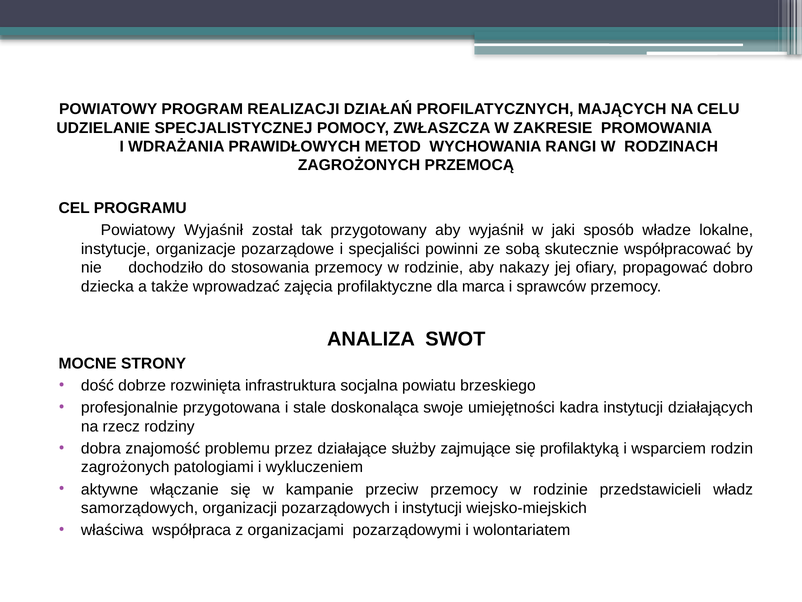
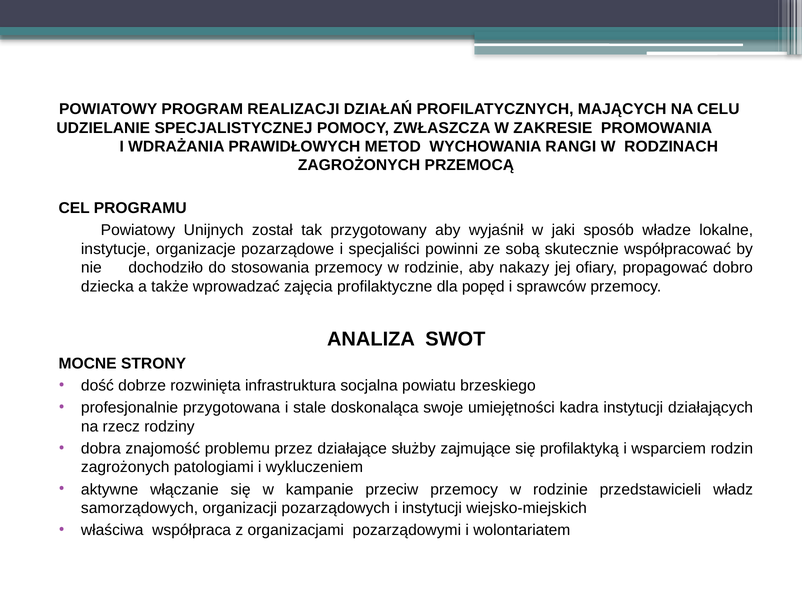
Powiatowy Wyjaśnił: Wyjaśnił -> Unijnych
marca: marca -> popęd
